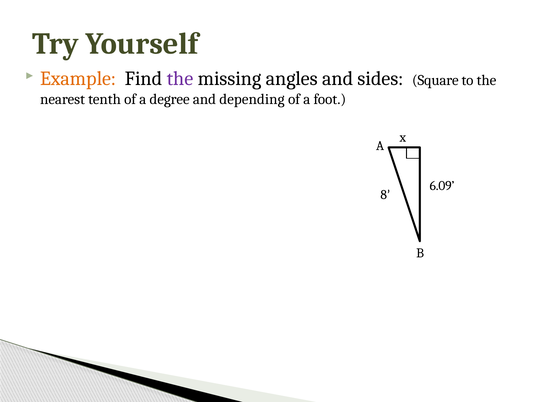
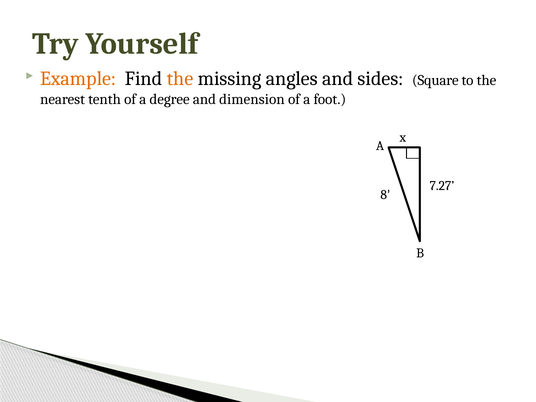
the at (180, 79) colour: purple -> orange
depending: depending -> dimension
6.09: 6.09 -> 7.27
